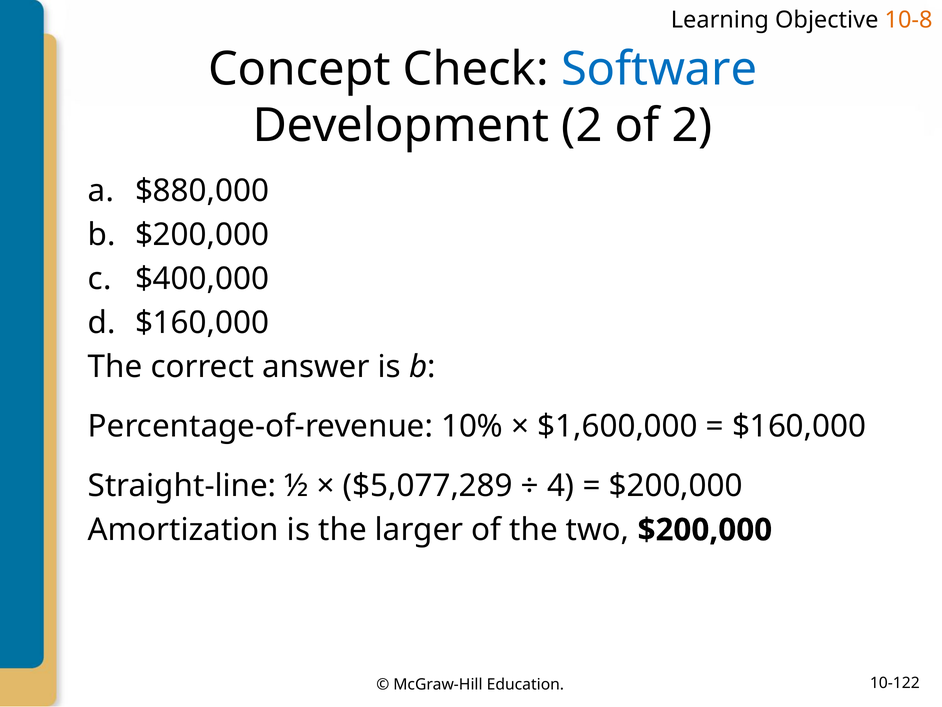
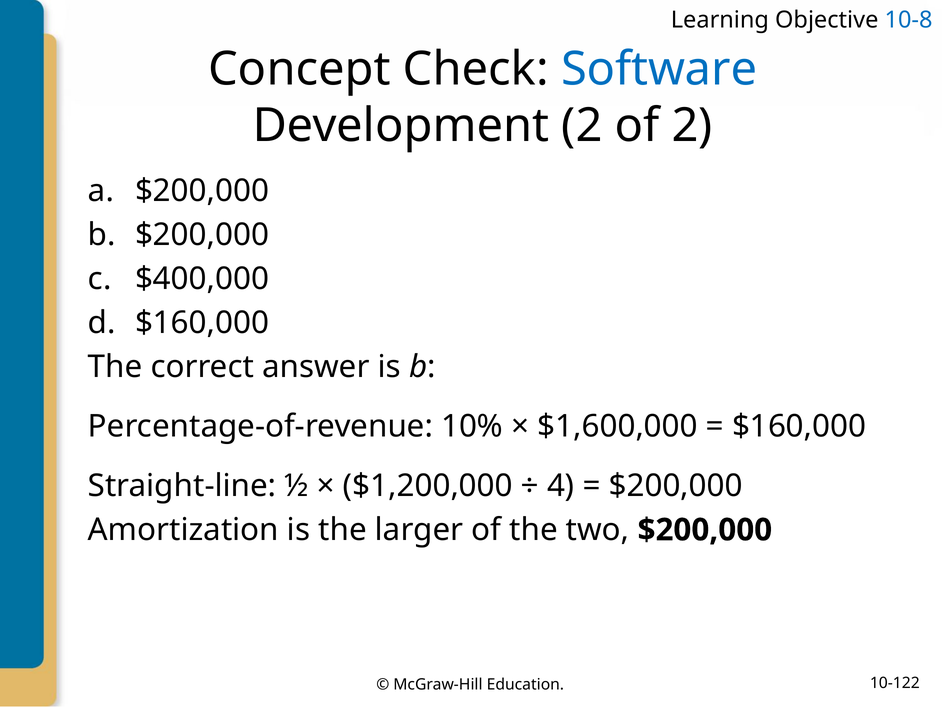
10-8 colour: orange -> blue
$880,000 at (202, 191): $880,000 -> $200,000
$5,077,289: $5,077,289 -> $1,200,000
